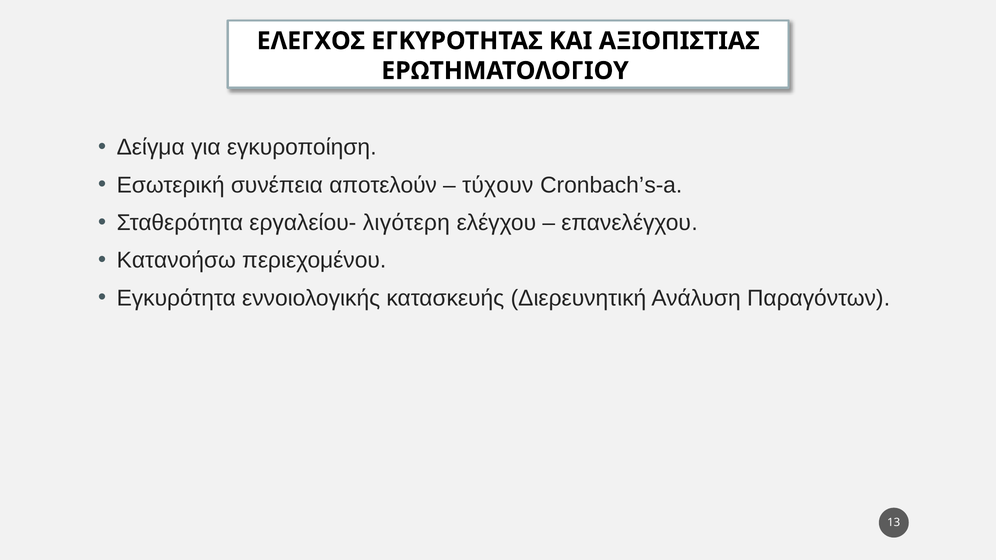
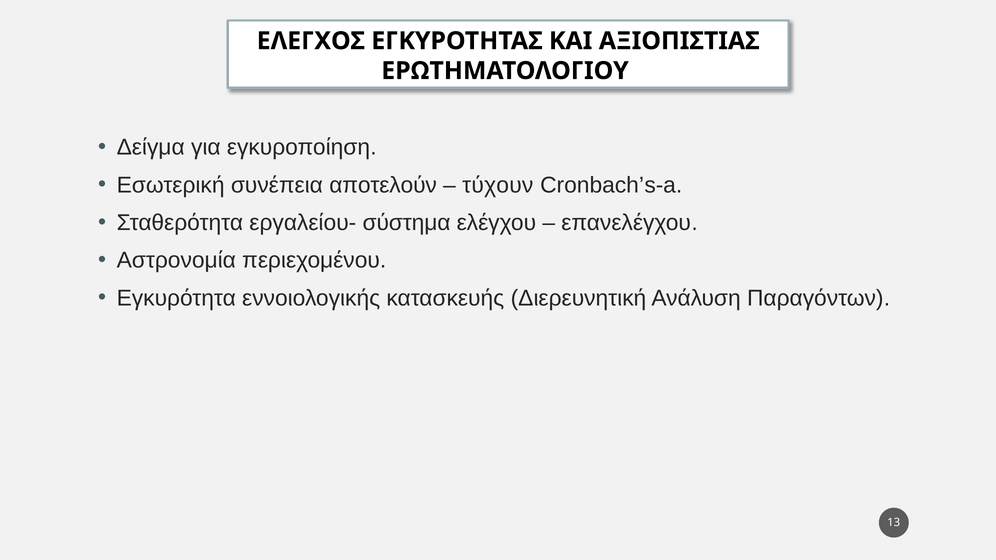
λιγότερη: λιγότερη -> σύστημα
Κατανοήσω: Κατανοήσω -> Αστρονομία
